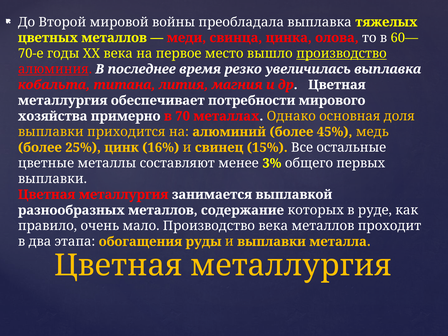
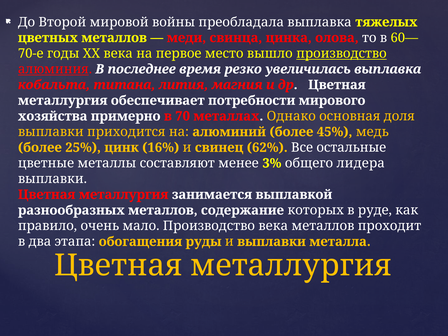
15%: 15% -> 62%
первых: первых -> лидера
